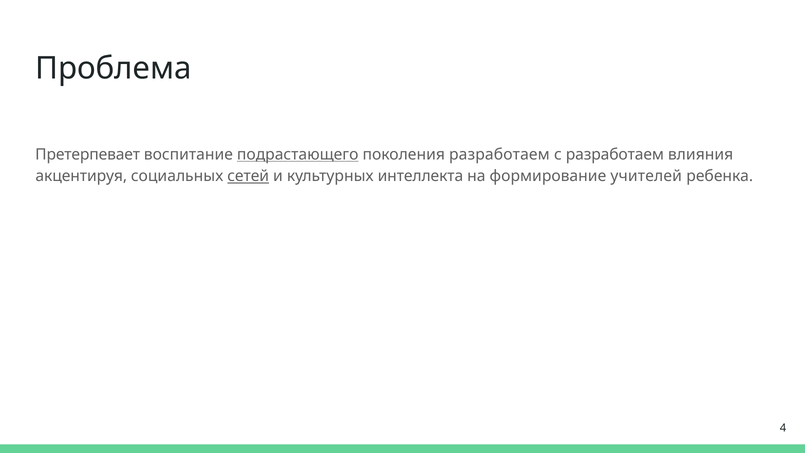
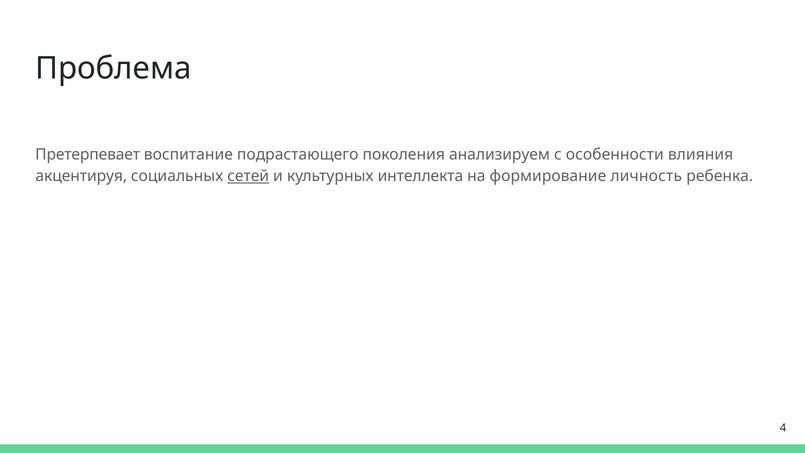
подрастающего underline: present -> none
поколения разработаем: разработаем -> анализируем
с разработаем: разработаем -> особенности
учителей: учителей -> личность
